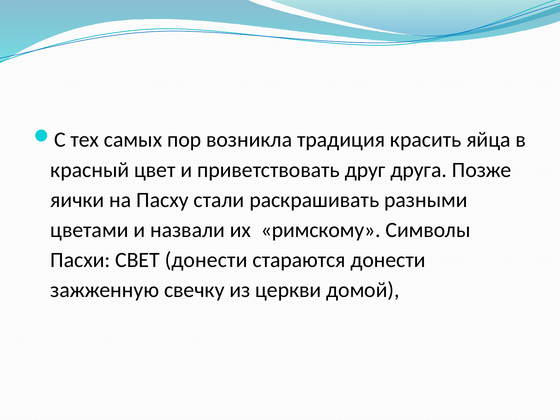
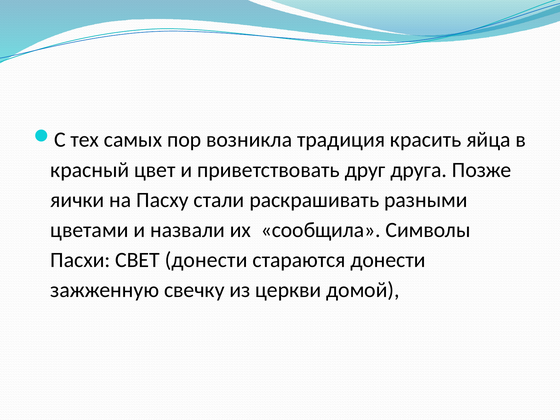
римскому: римскому -> сообщила
